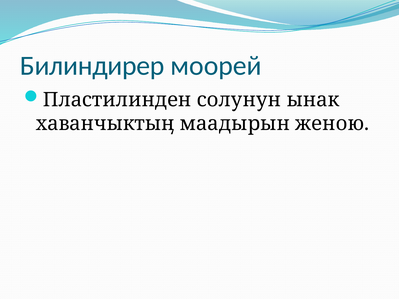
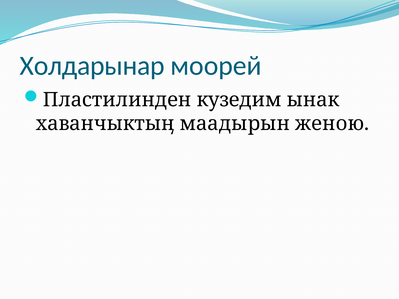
Билиндирер: Билиндирер -> Холдарынар
солунун: солунун -> кузедим
